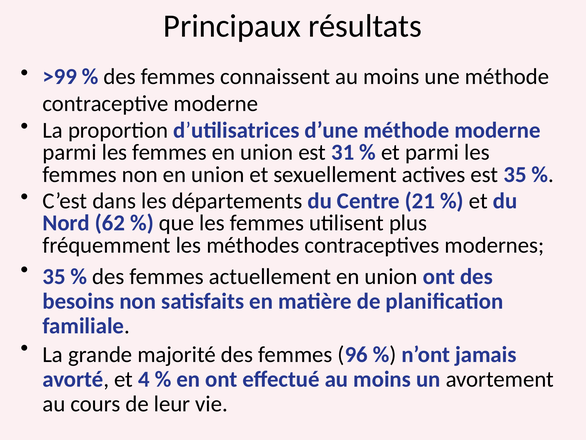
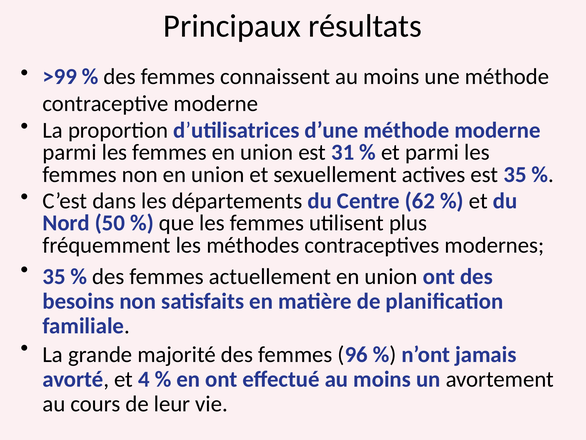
21: 21 -> 62
62: 62 -> 50
